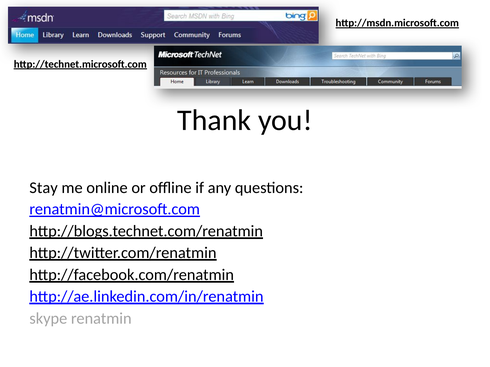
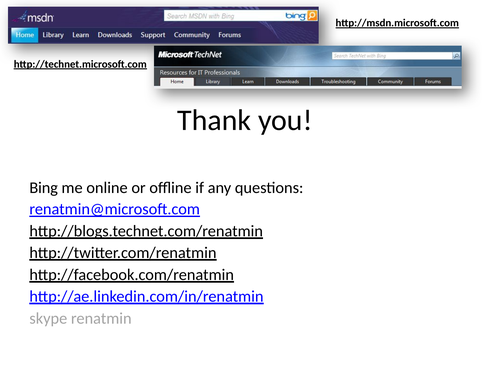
Stay: Stay -> Bing
